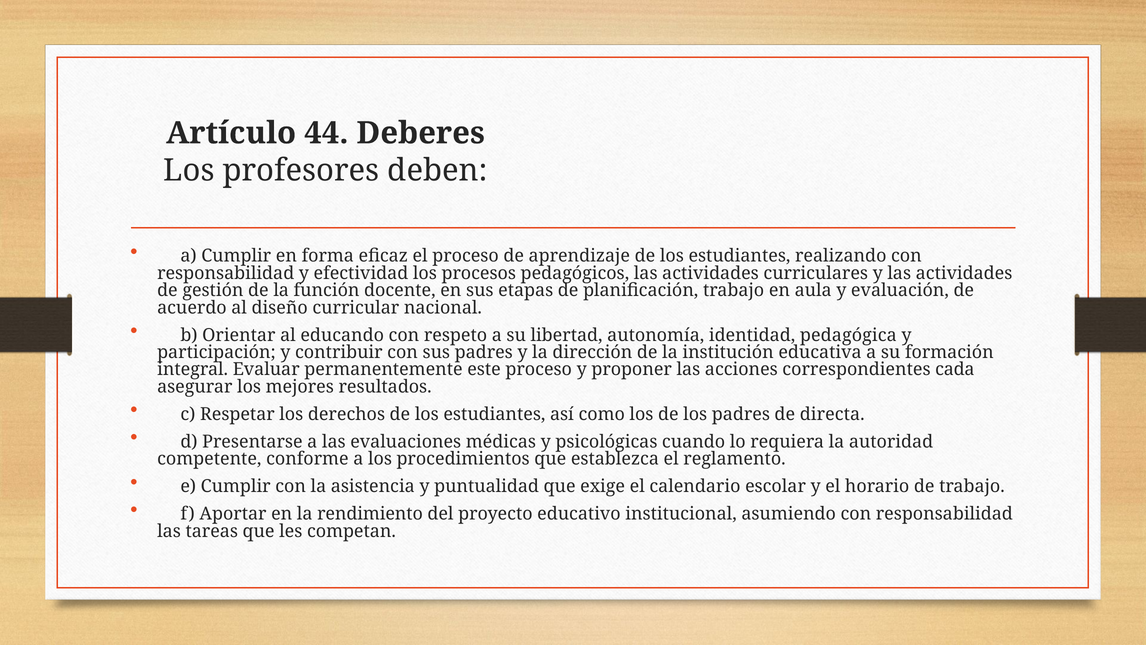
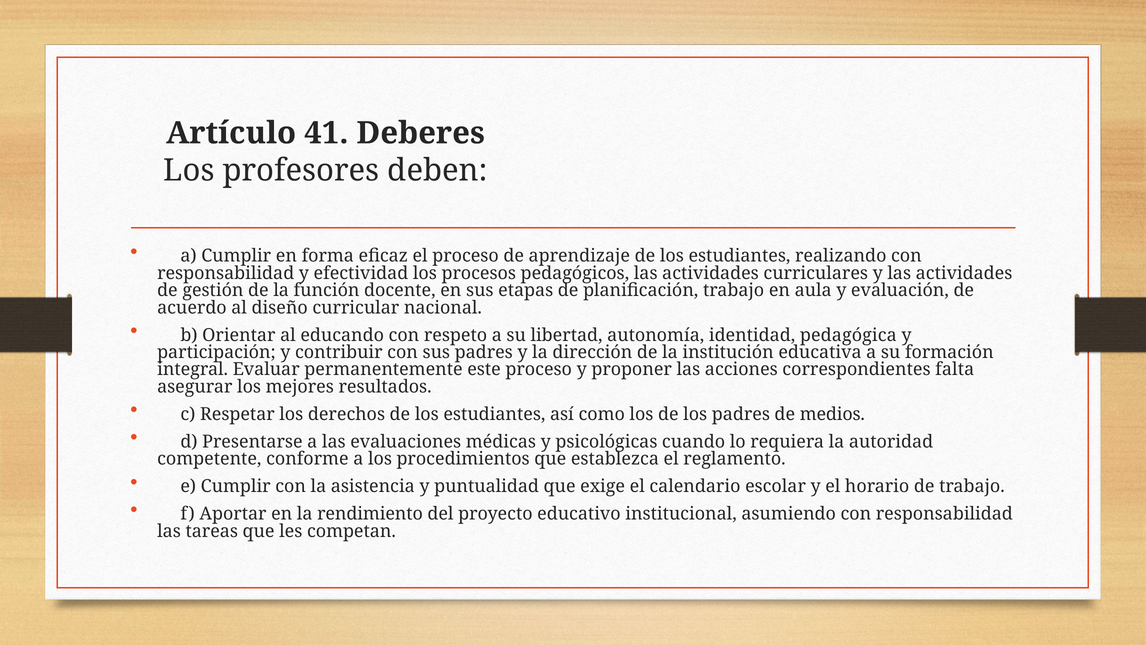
44: 44 -> 41
cada: cada -> falta
directa: directa -> medios
